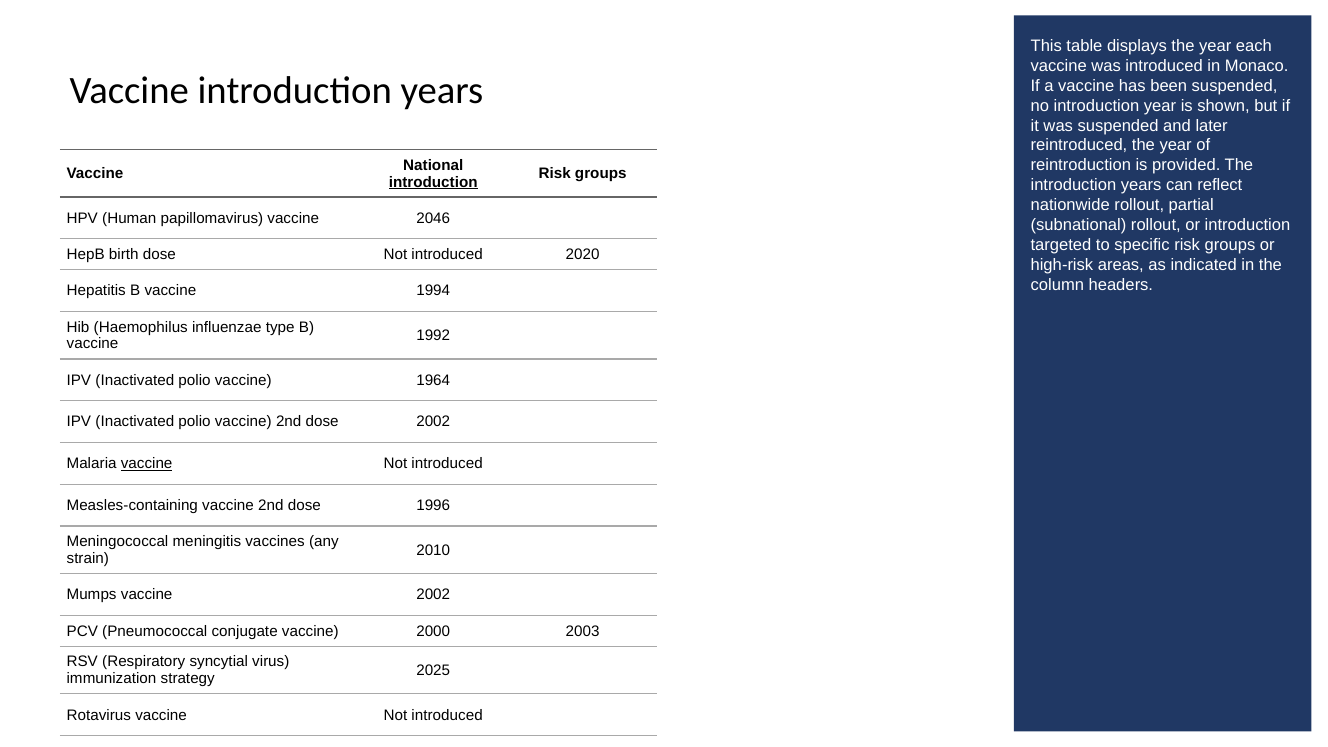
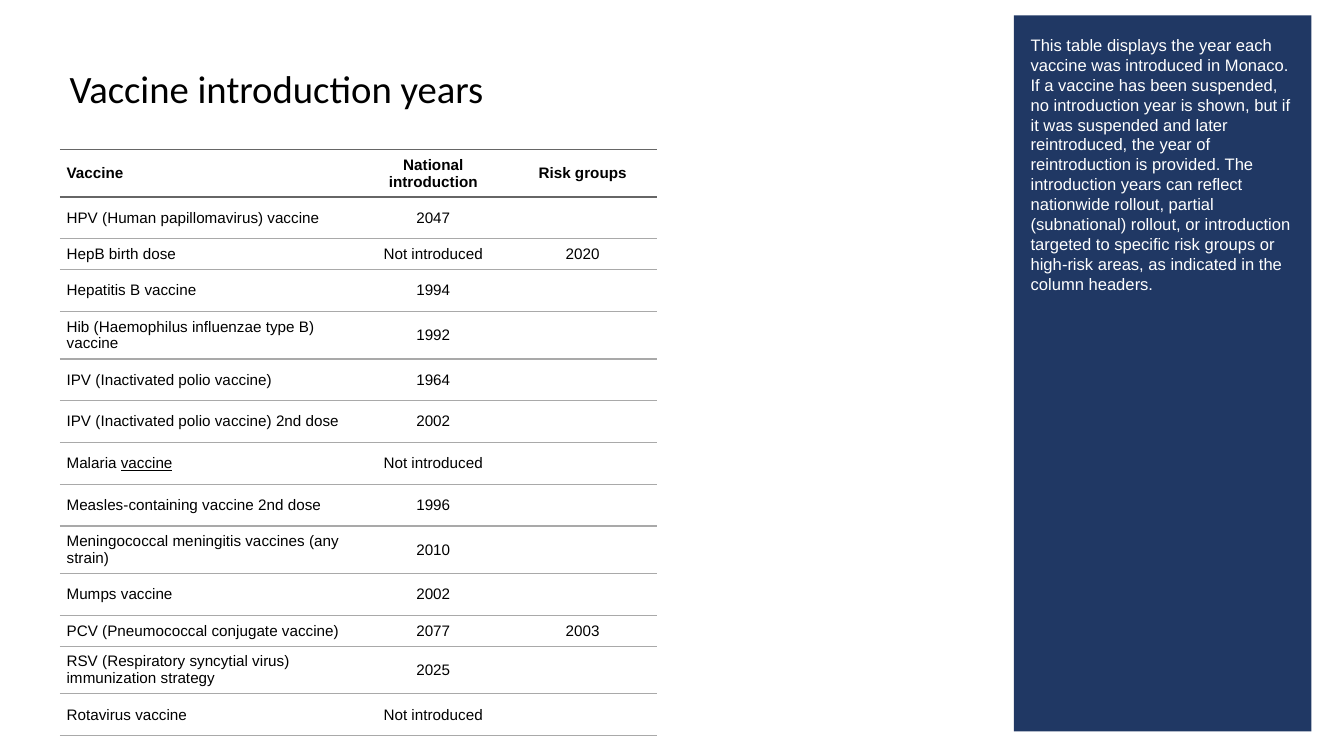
introduction at (433, 182) underline: present -> none
2046: 2046 -> 2047
2000: 2000 -> 2077
